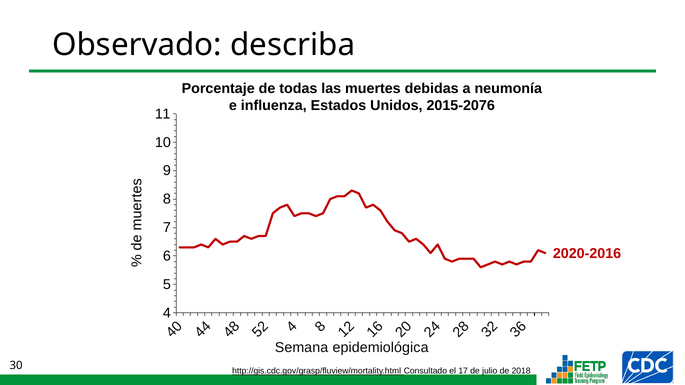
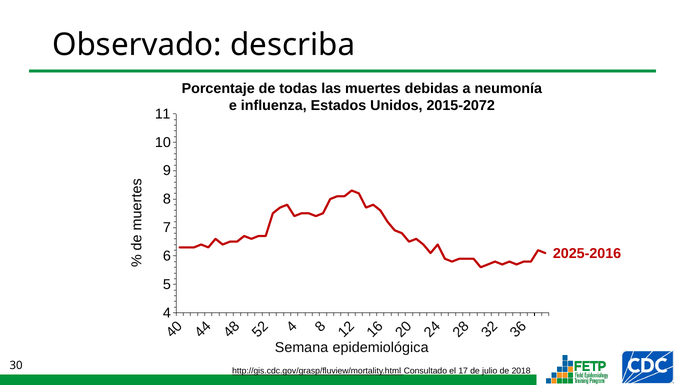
2015-2076: 2015-2076 -> 2015-2072
2020-2016: 2020-2016 -> 2025-2016
